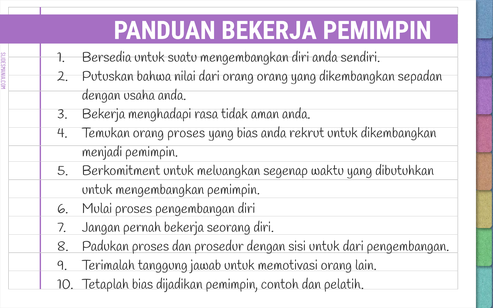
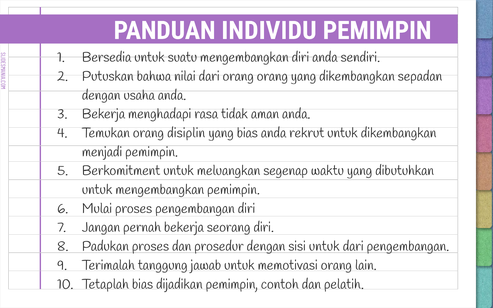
PANDUAN BEKERJA: BEKERJA -> INDIVIDU
orang proses: proses -> disiplin
